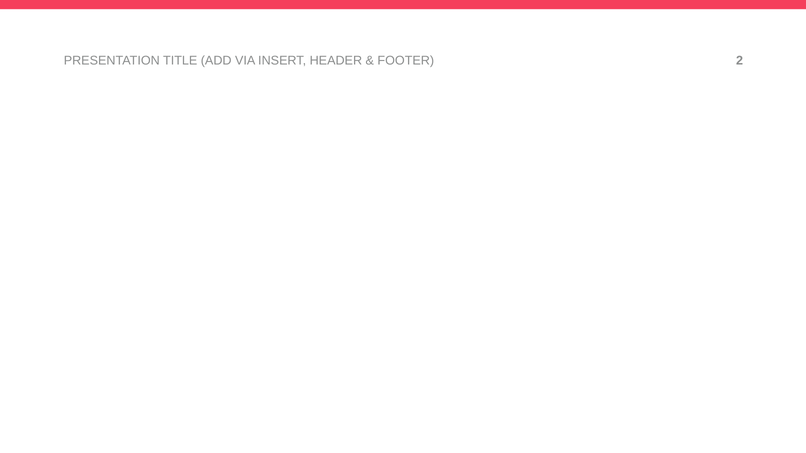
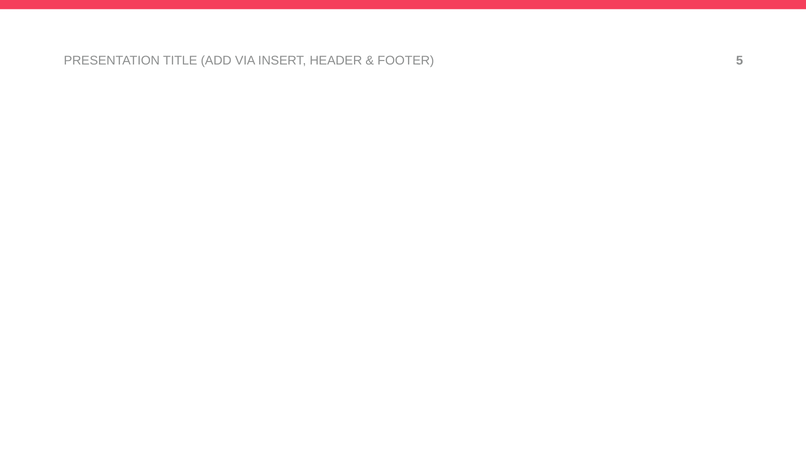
2: 2 -> 5
